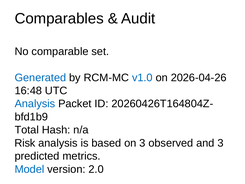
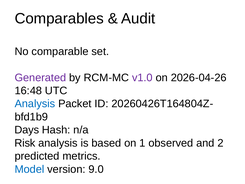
Generated colour: blue -> purple
v1.0 colour: blue -> purple
Total: Total -> Days
on 3: 3 -> 1
and 3: 3 -> 2
2.0: 2.0 -> 9.0
